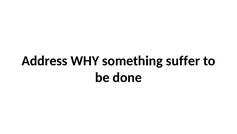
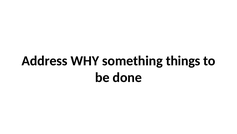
suffer: suffer -> things
